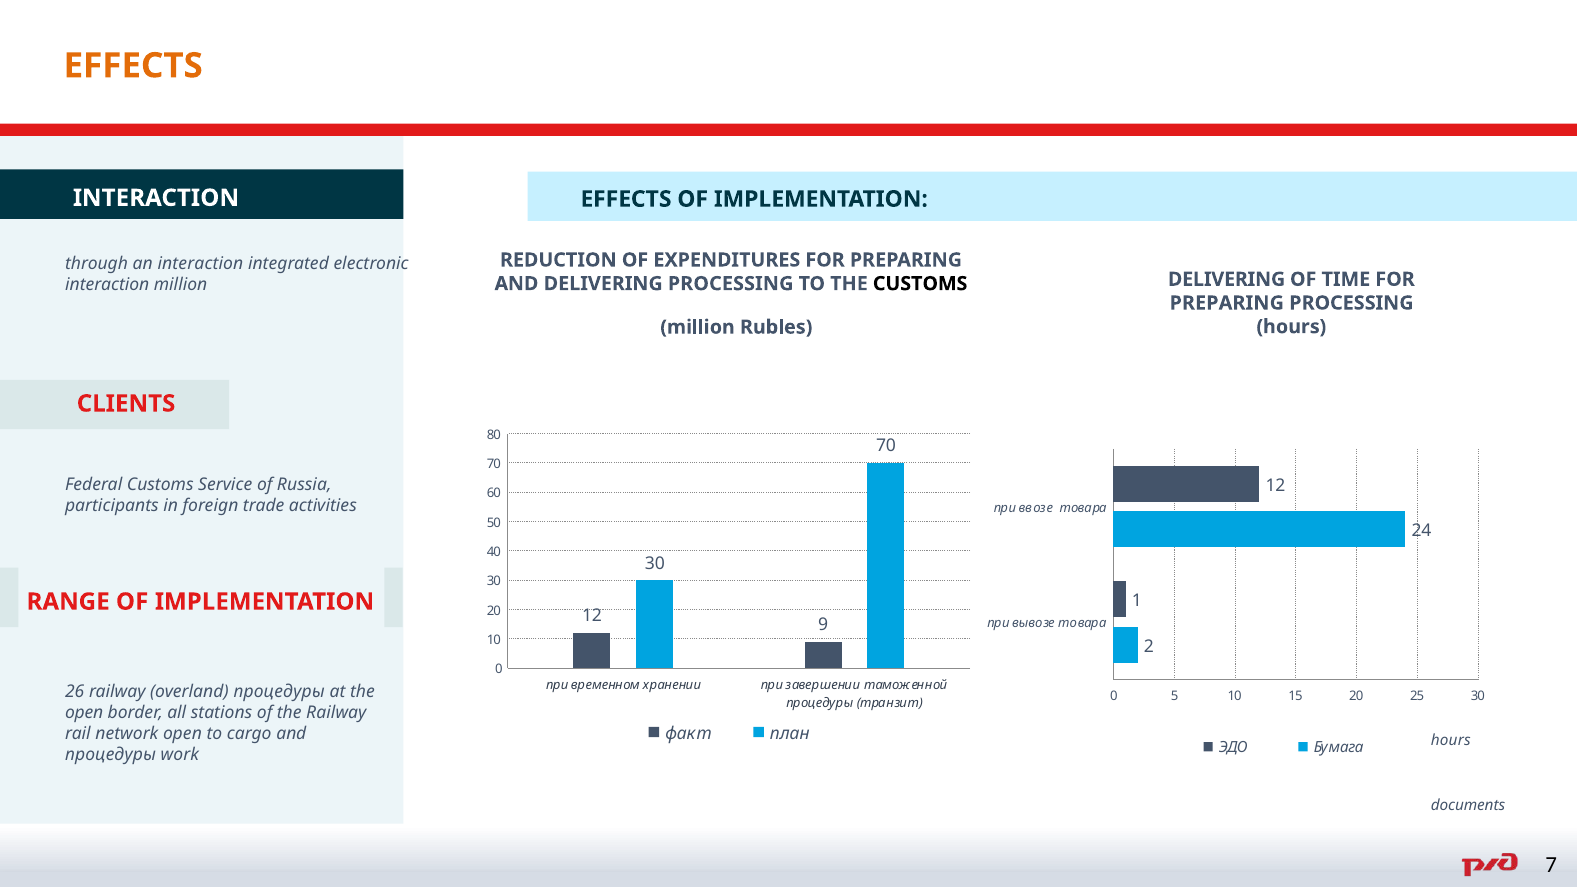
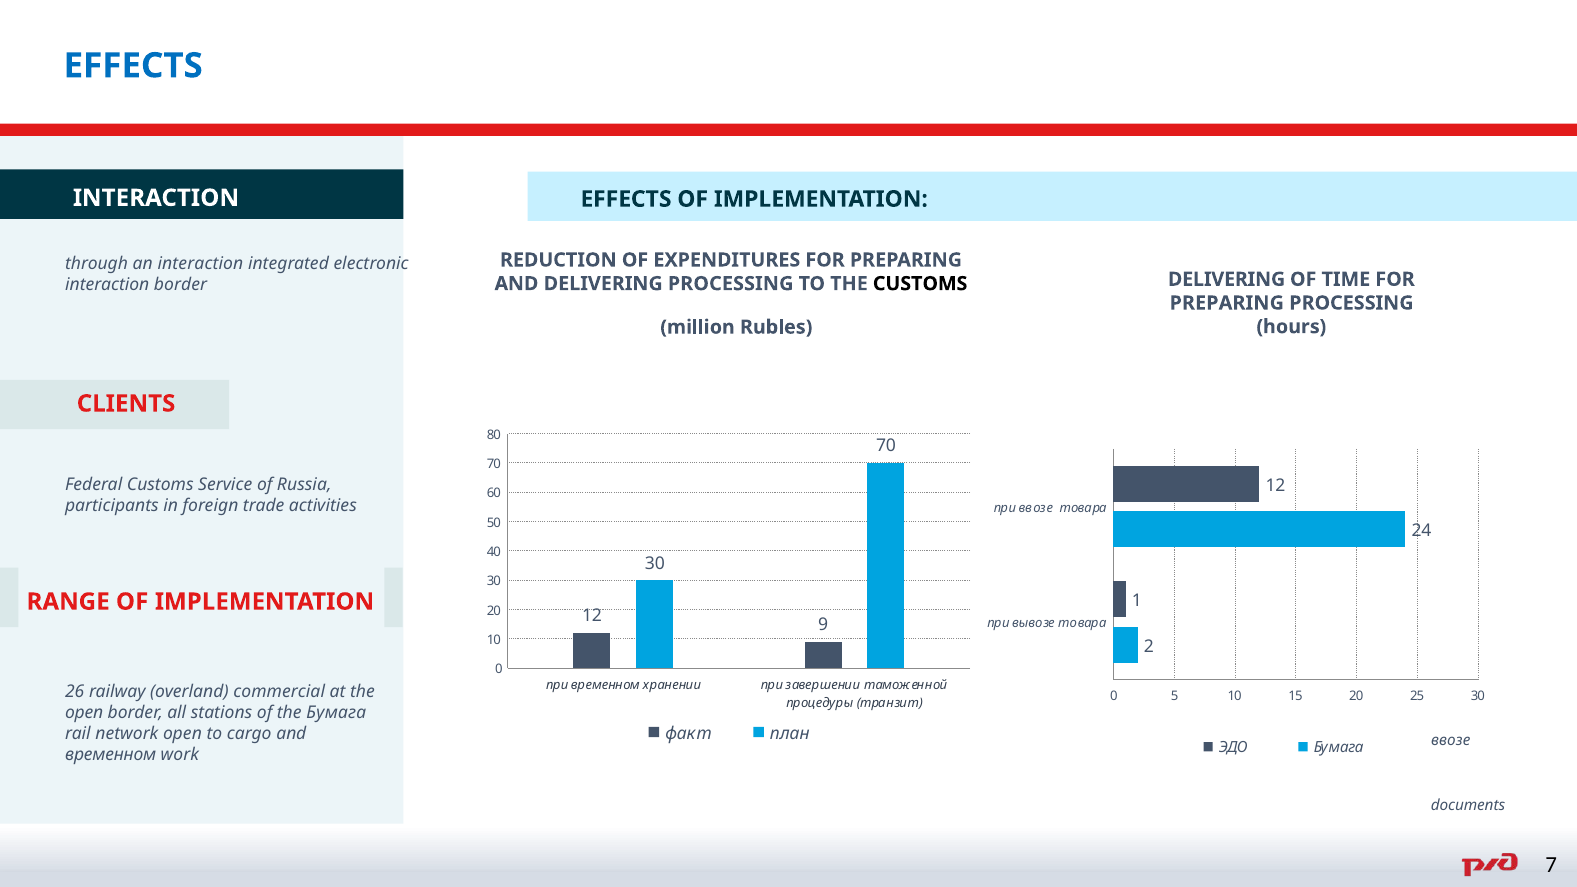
EFFECTS at (133, 66) colour: orange -> blue
interaction million: million -> border
overland процедуры: процедуры -> commercial
the Railway: Railway -> Бумага
hours at (1451, 740): hours -> ввозе
процедуры at (111, 755): процедуры -> временном
